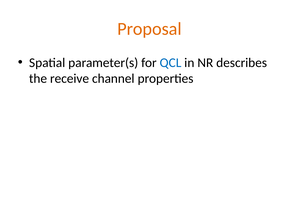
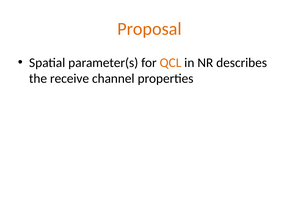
QCL colour: blue -> orange
